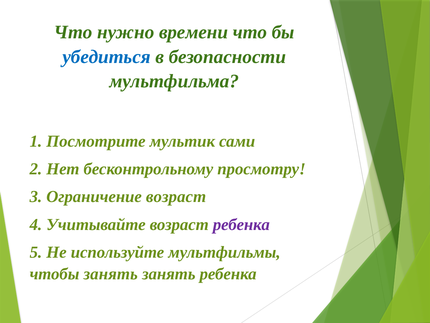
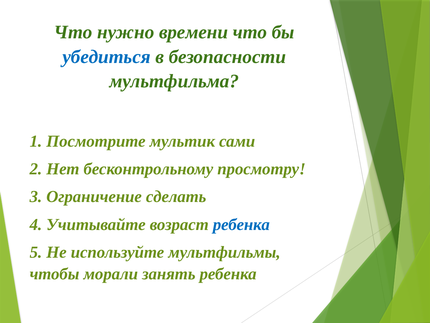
Ограничение возраст: возраст -> сделать
ребенка at (241, 224) colour: purple -> blue
чтобы занять: занять -> морали
